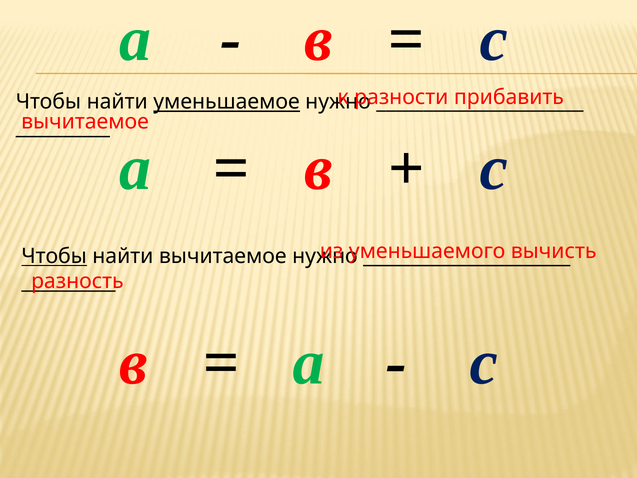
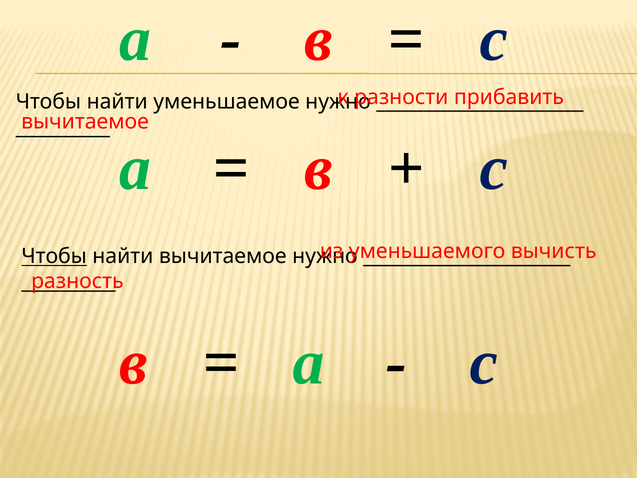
уменьшаемое underline: present -> none
